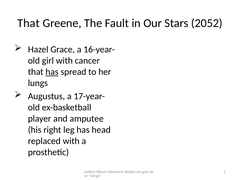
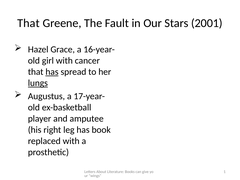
2052: 2052 -> 2001
lungs underline: none -> present
head: head -> book
